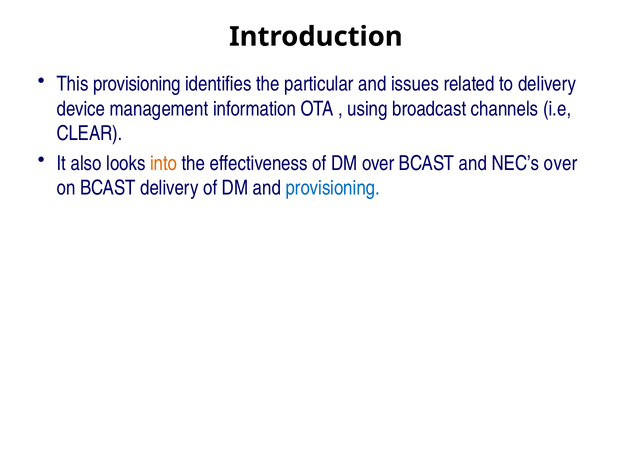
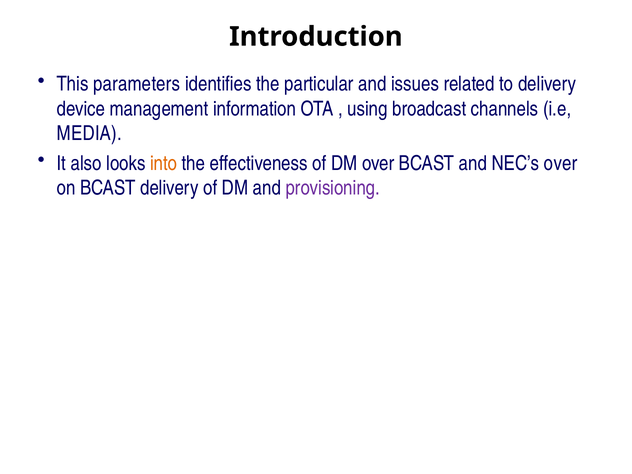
This provisioning: provisioning -> parameters
CLEAR: CLEAR -> MEDIA
provisioning at (333, 188) colour: blue -> purple
